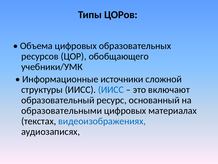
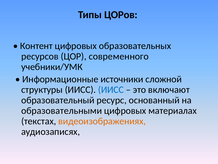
Объема: Объема -> Контент
обобщающего: обобщающего -> современного
видеоизображениях colour: blue -> orange
